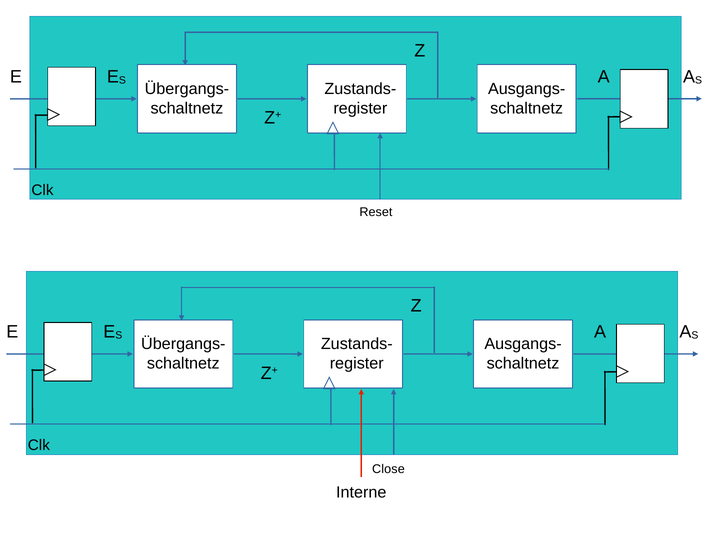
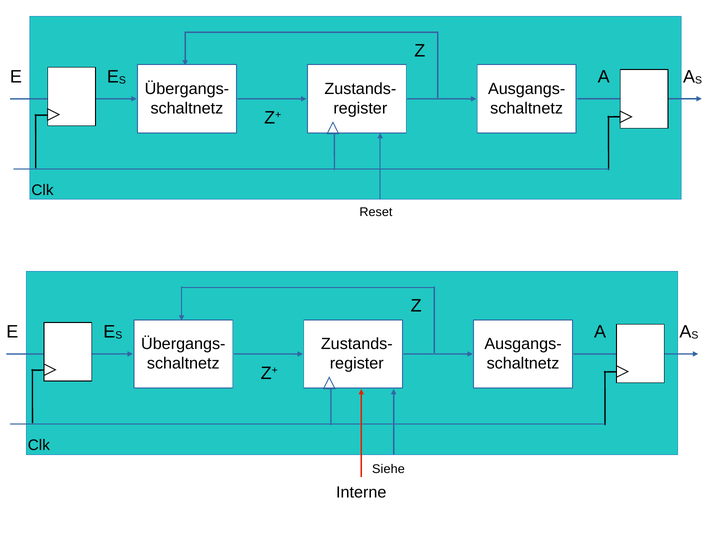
Close: Close -> Siehe
